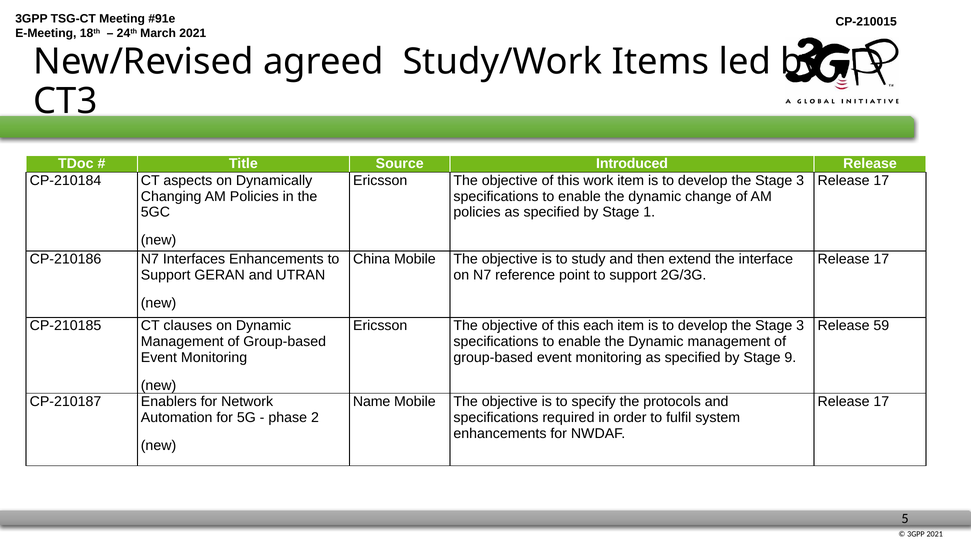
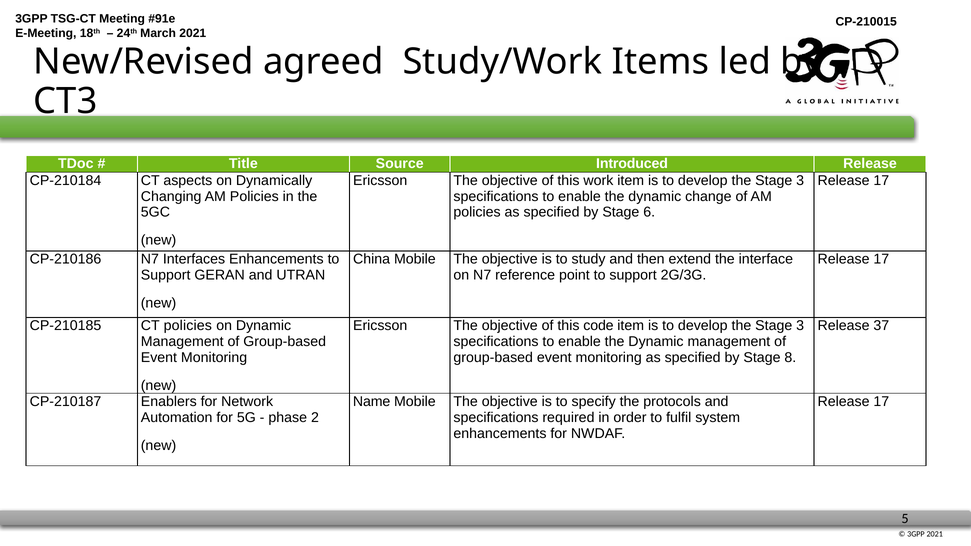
1: 1 -> 6
CT clauses: clauses -> policies
each: each -> code
59: 59 -> 37
9: 9 -> 8
